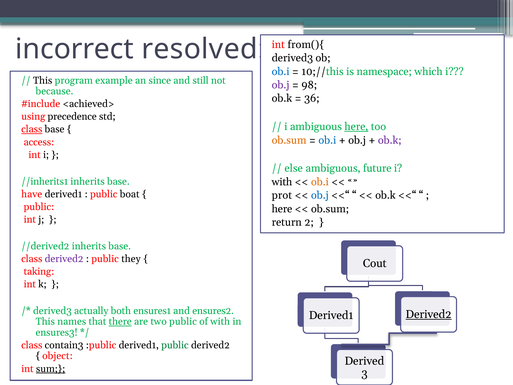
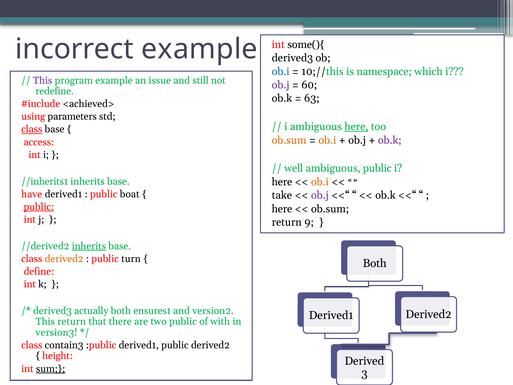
incorrect resolved: resolved -> example
from(){: from(){ -> some(){
This at (43, 80) colour: black -> purple
since: since -> issue
98: 98 -> 60
because: because -> redefine
36: 36 -> 63
precedence: precedence -> parameters
ob.i at (327, 140) colour: blue -> orange
else: else -> well
ambiguous future: future -> public
with at (282, 182): with -> here
prot: prot -> take
ob.j at (320, 195) colour: blue -> purple
public at (39, 207) underline: none -> present
2: 2 -> 9
inherits at (89, 246) underline: none -> present
derived2 at (64, 259) colour: purple -> orange
they: they -> turn
Cout at (375, 263): Cout -> Both
taking: taking -> define
ensures2: ensures2 -> version2
Derived2 at (429, 314) underline: present -> none
This names: names -> return
there underline: present -> none
ensures3: ensures3 -> version3
public at (175, 345) colour: green -> black
object: object -> height
